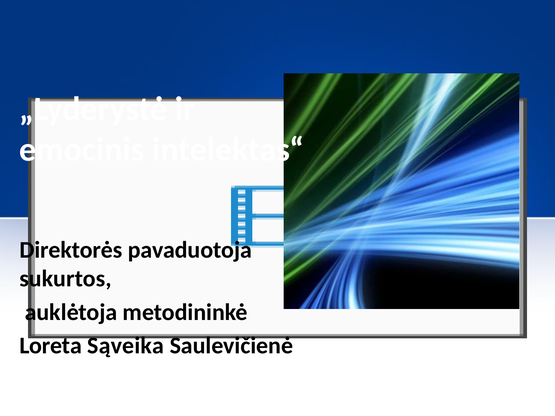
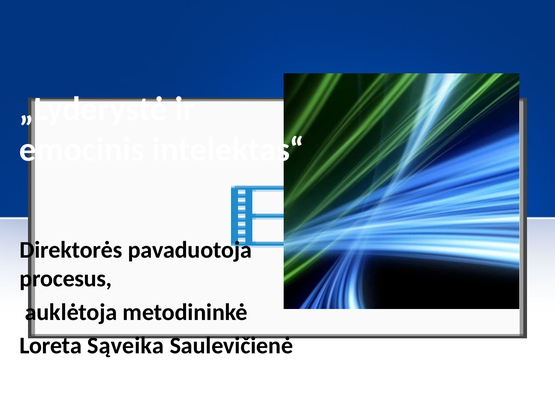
sukurtos: sukurtos -> procesus
